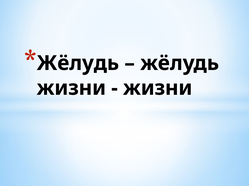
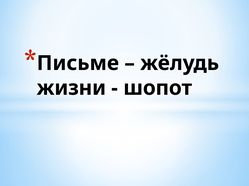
Жёлудь at (78, 63): Жёлудь -> Письме
жизни at (158, 88): жизни -> шопот
